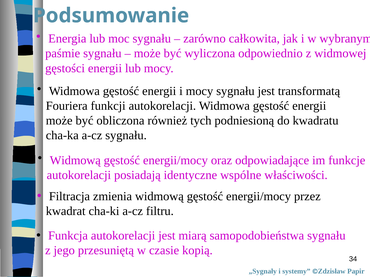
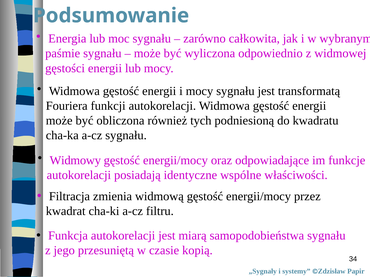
Widmową at (75, 160): Widmową -> Widmowy
